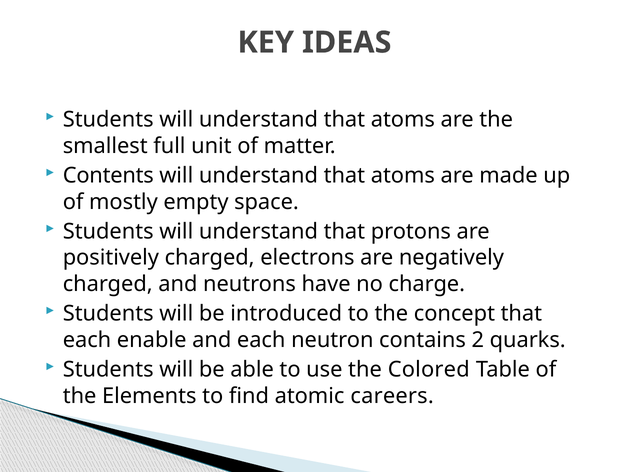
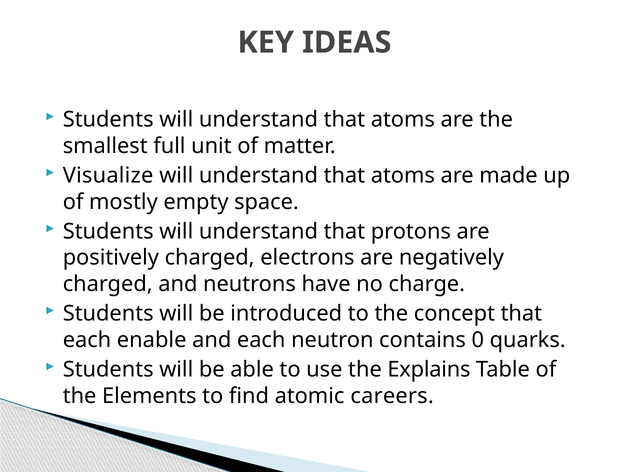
Contents: Contents -> Visualize
2: 2 -> 0
Colored: Colored -> Explains
